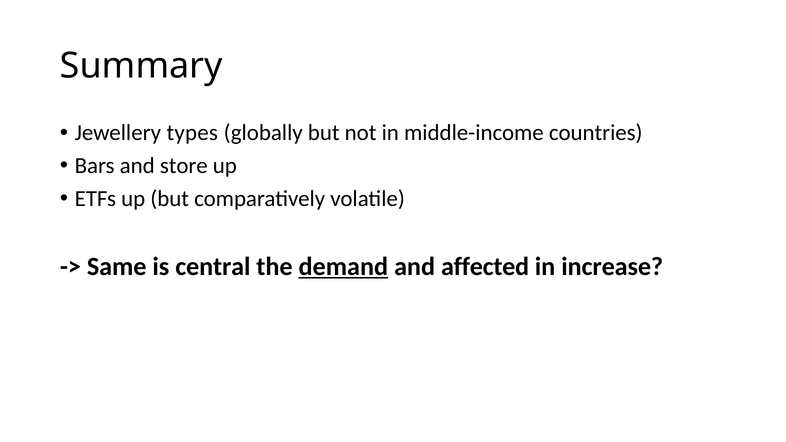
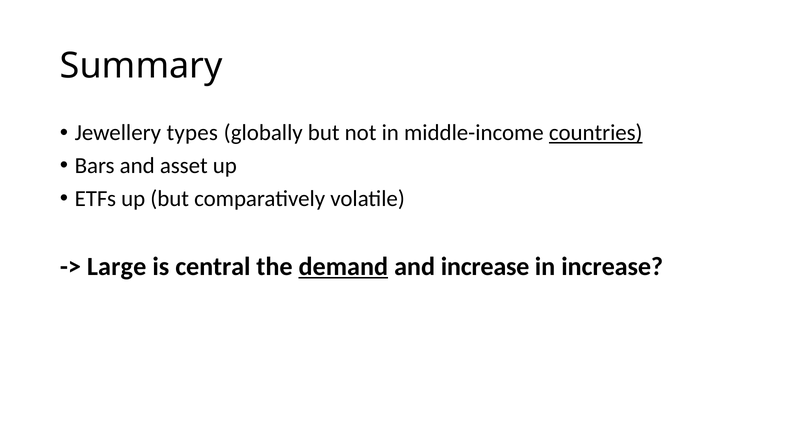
countries underline: none -> present
store: store -> asset
Same: Same -> Large
and affected: affected -> increase
